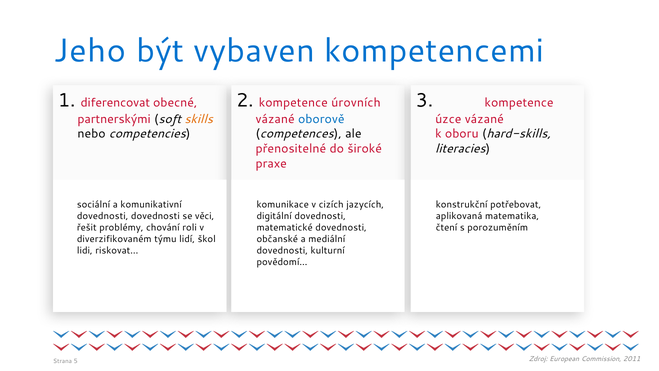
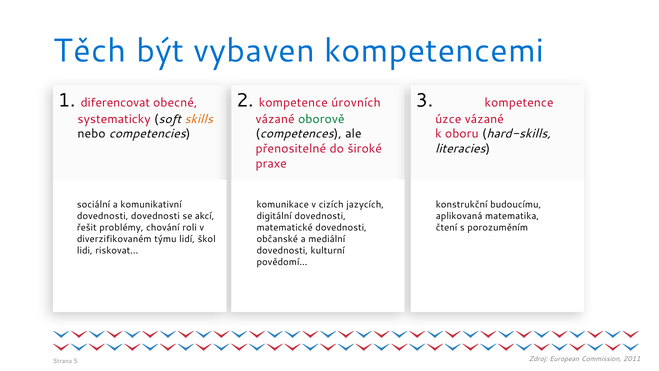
Jeho: Jeho -> Těch
partnerskými: partnerskými -> systematicky
oborově colour: blue -> green
potřebovat: potřebovat -> budoucímu
věci: věci -> akcí
